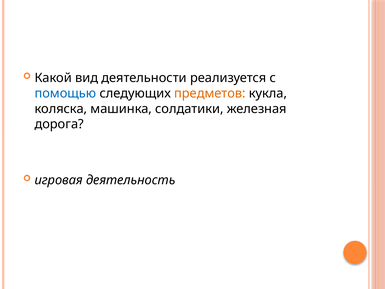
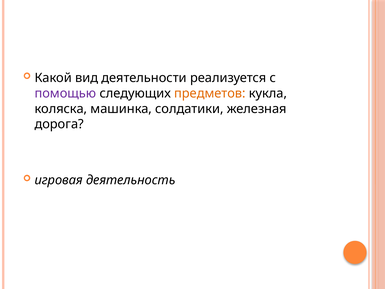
помощью colour: blue -> purple
